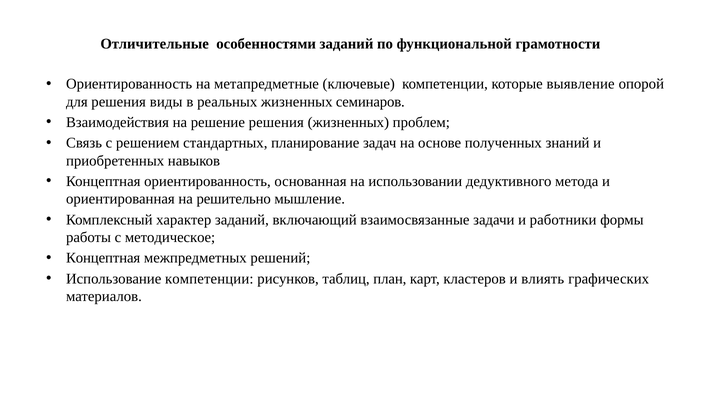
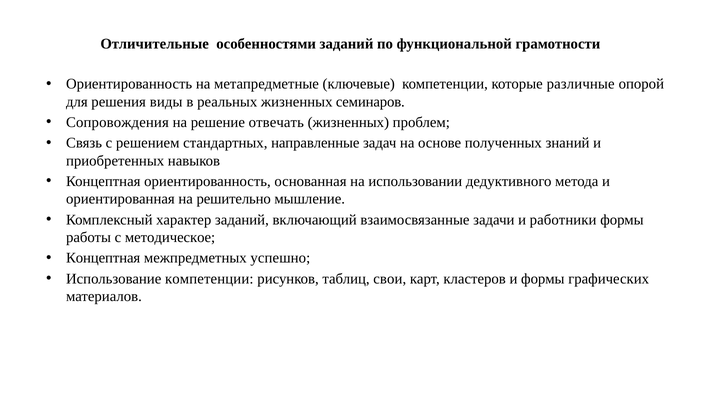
выявление: выявление -> различные
Взаимодействия: Взаимодействия -> Сопровождения
решение решения: решения -> отвечать
планирование: планирование -> направленные
решений: решений -> успешно
план: план -> свои
и влиять: влиять -> формы
